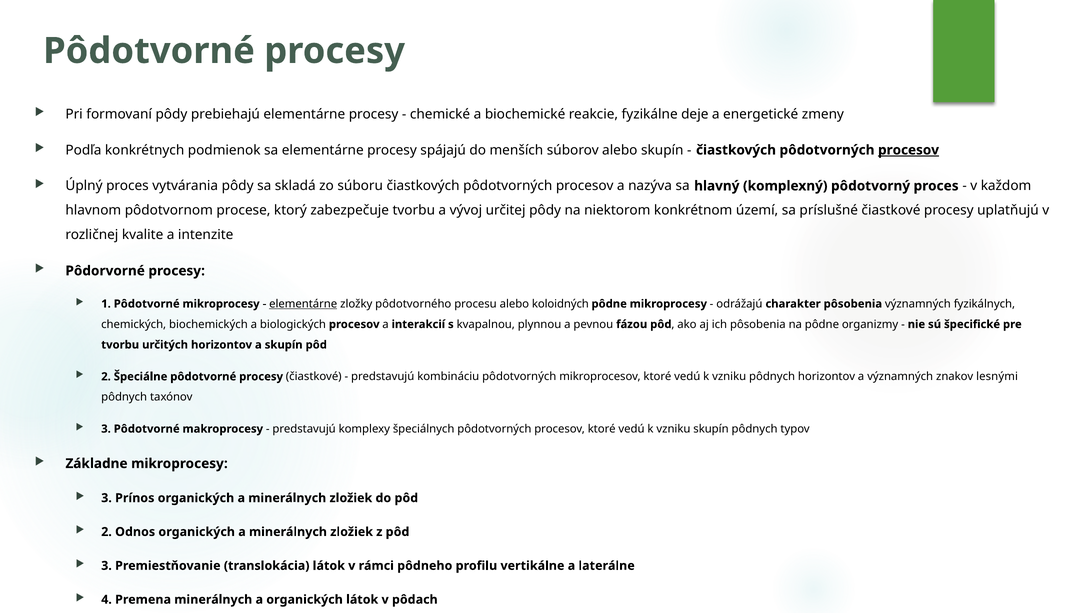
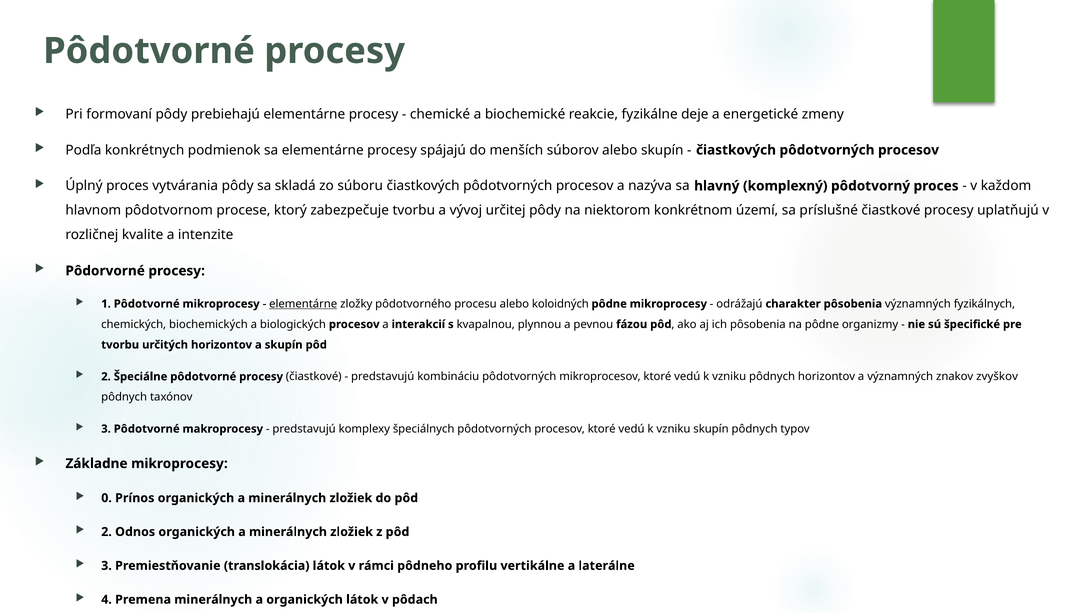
procesov at (909, 150) underline: present -> none
lesnými: lesnými -> zvyškov
3 at (107, 498): 3 -> 0
